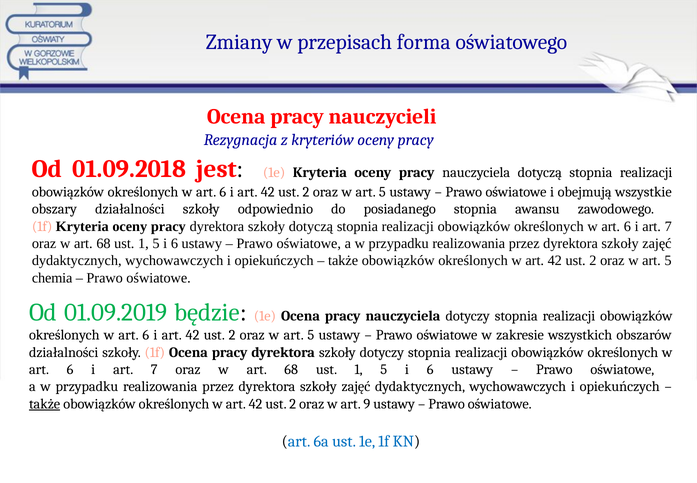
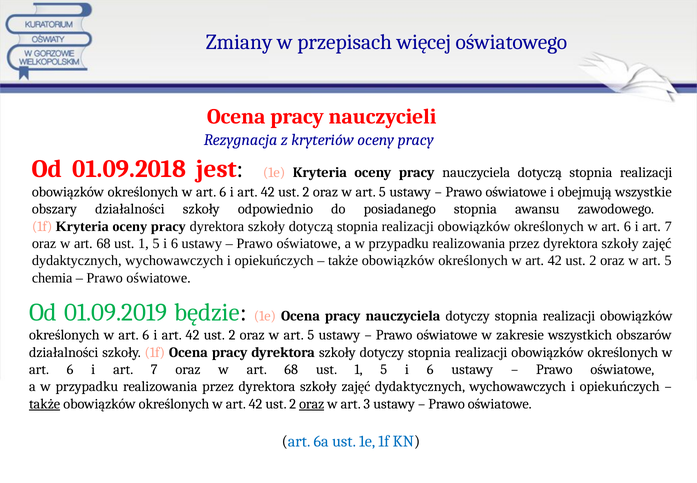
forma: forma -> więcej
oraz at (312, 403) underline: none -> present
9: 9 -> 3
